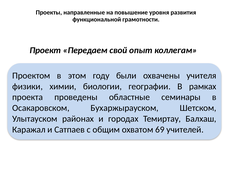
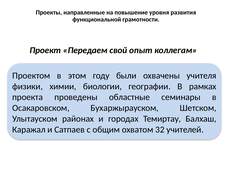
69: 69 -> 32
